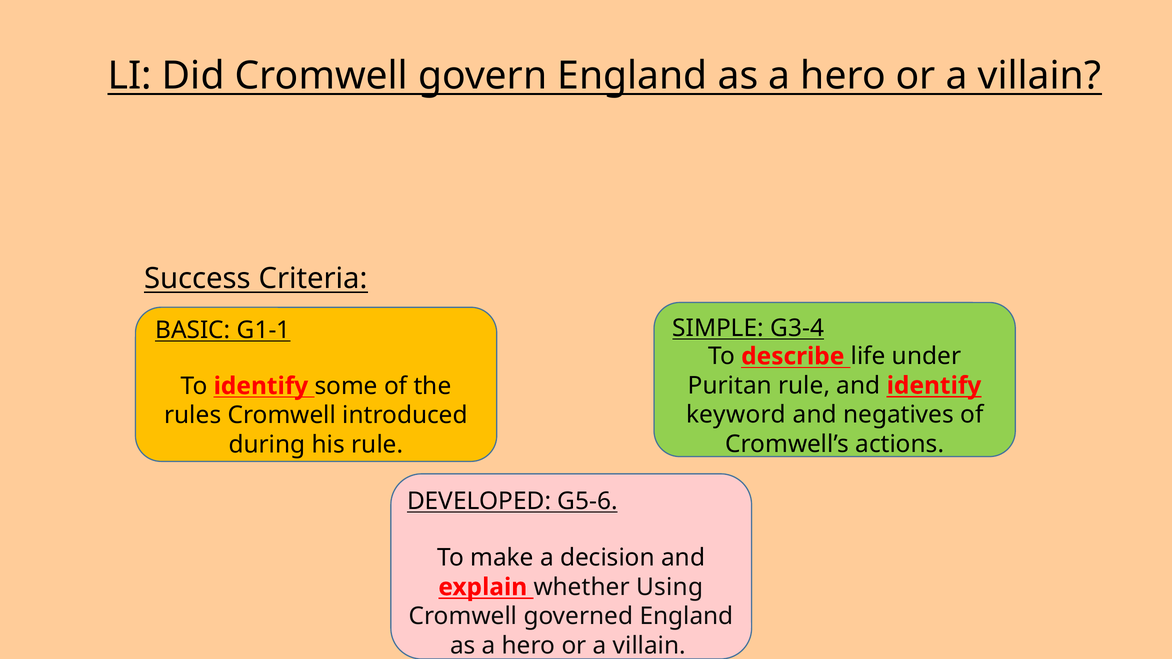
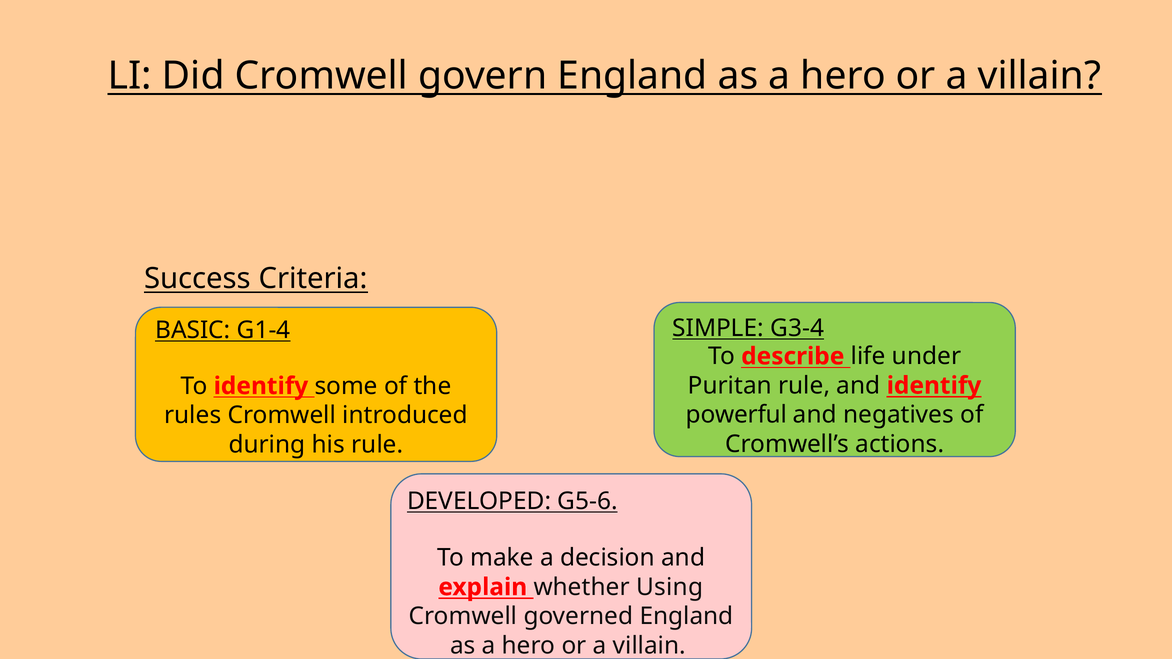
G1-1: G1-1 -> G1-4
keyword: keyword -> powerful
